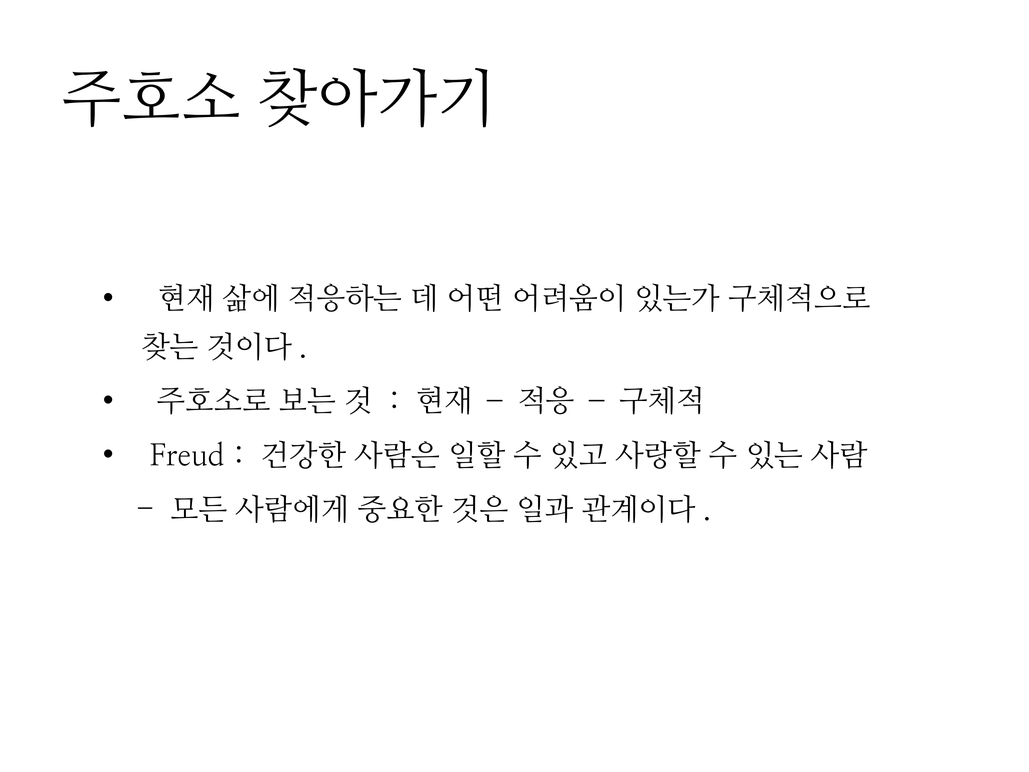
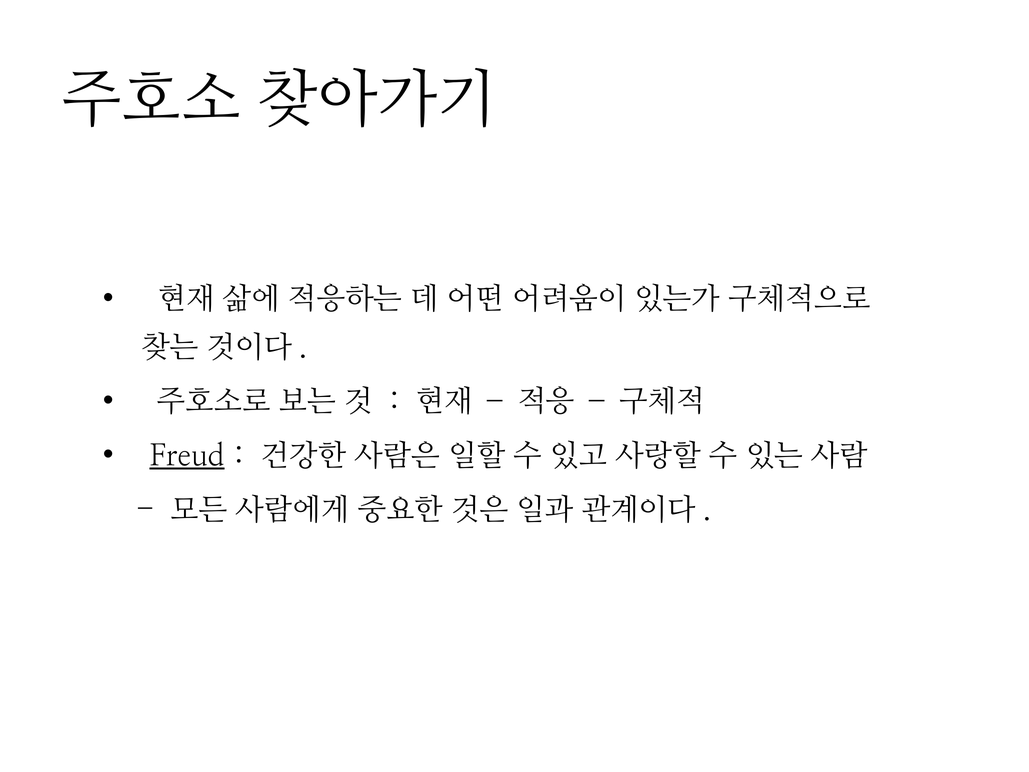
Freud underline: none -> present
